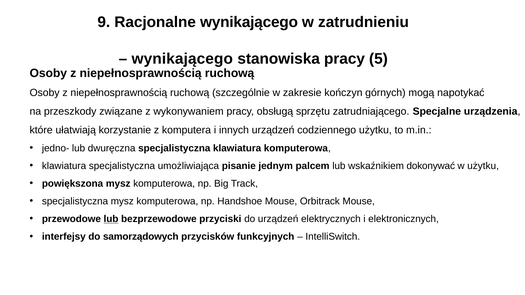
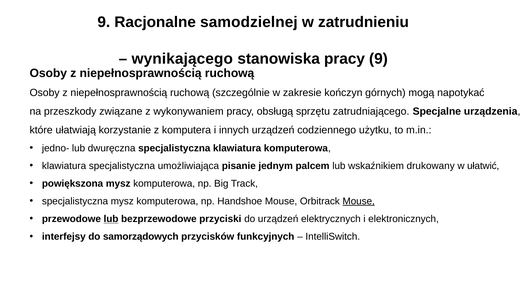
Racjonalne wynikającego: wynikającego -> samodzielnej
pracy 5: 5 -> 9
dokonywać: dokonywać -> drukowany
w użytku: użytku -> ułatwić
Mouse at (359, 201) underline: none -> present
